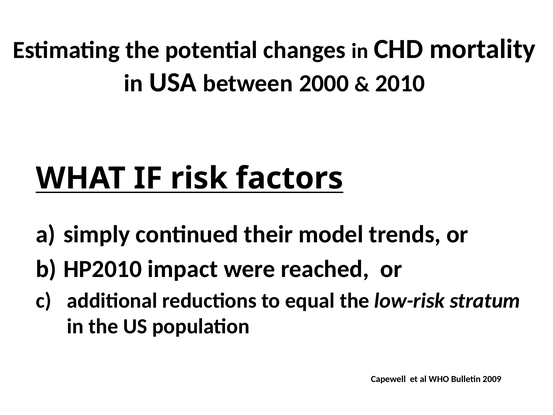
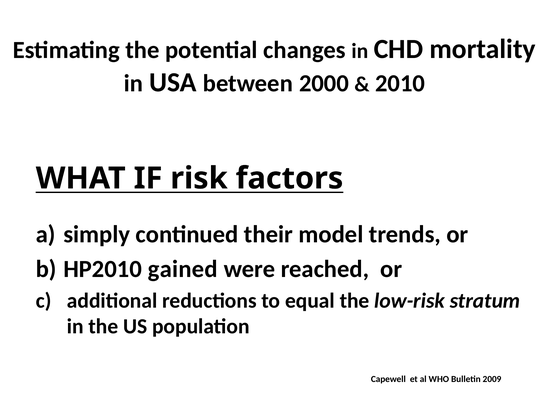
impact: impact -> gained
